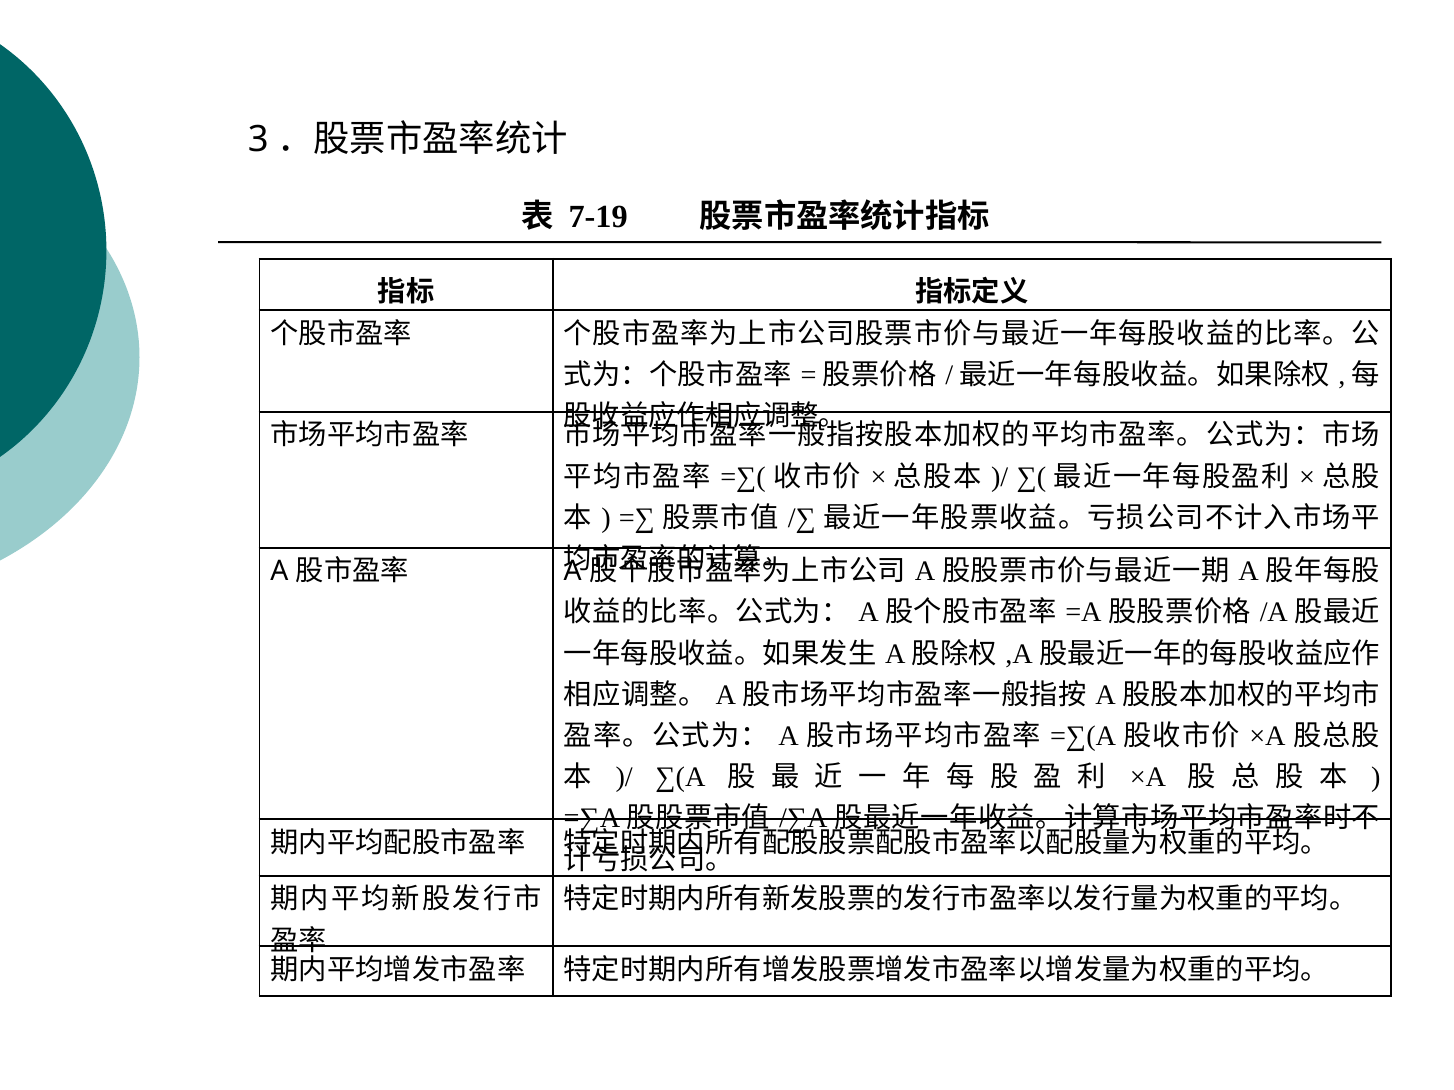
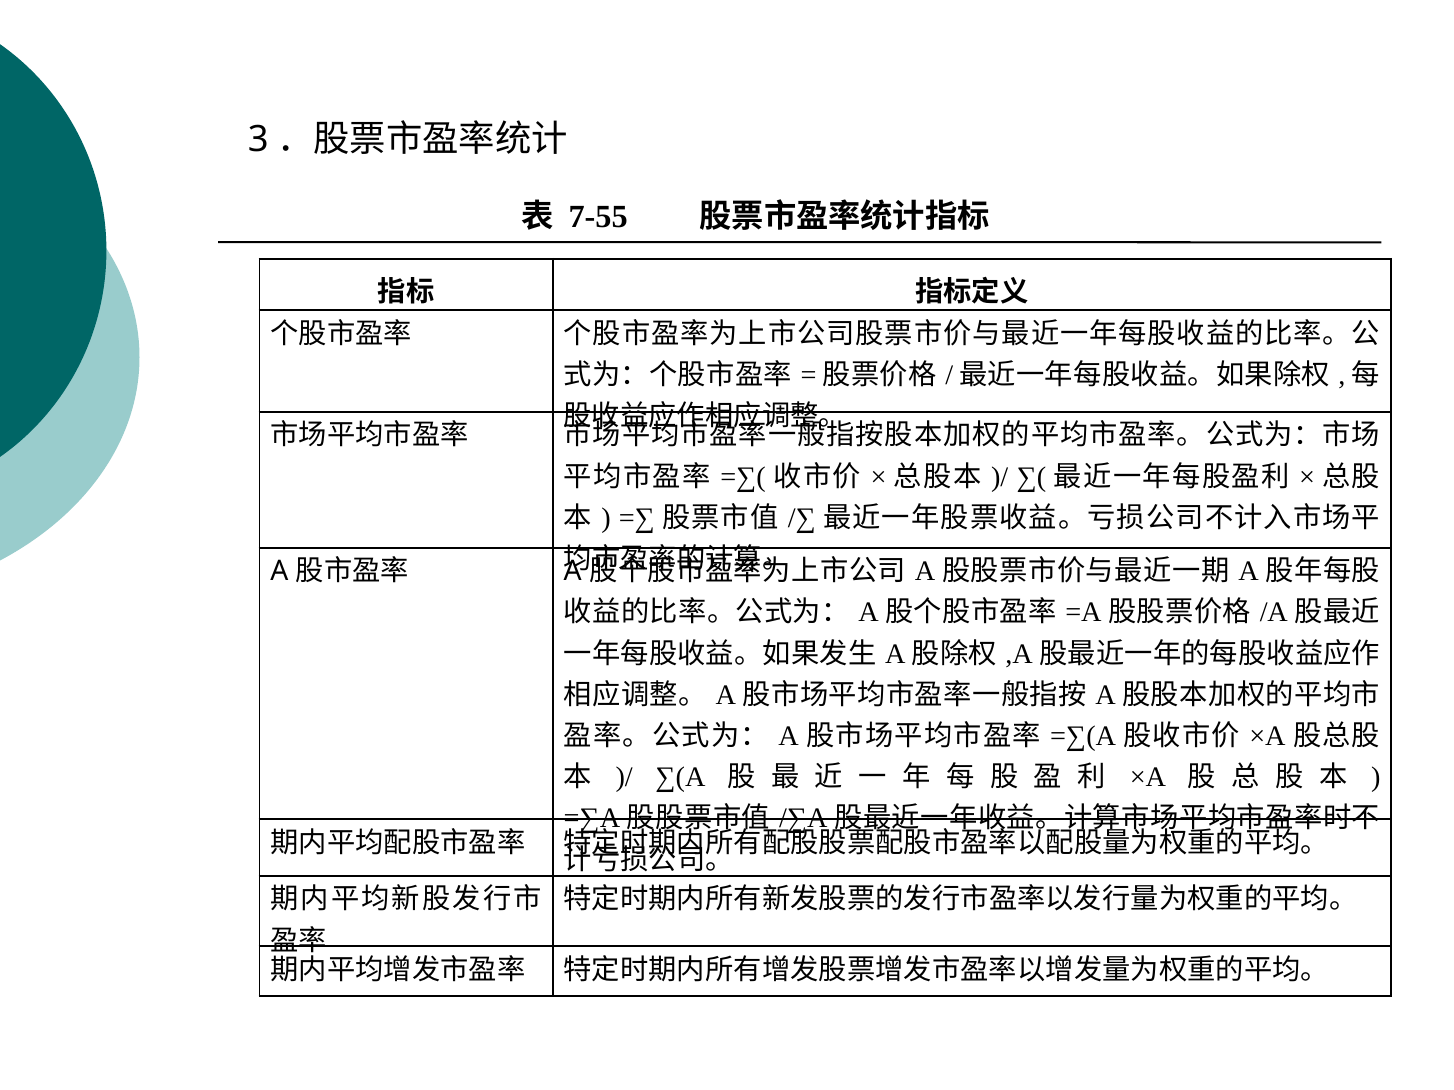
7-19: 7-19 -> 7-55
